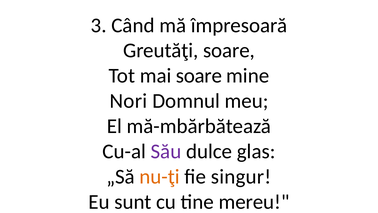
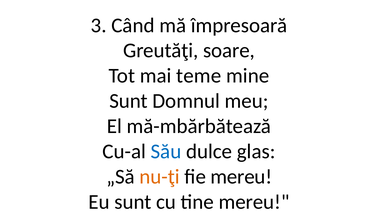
mai soare: soare -> teme
Nori at (128, 101): Nori -> Sunt
Său colour: purple -> blue
fie singur: singur -> mereu
